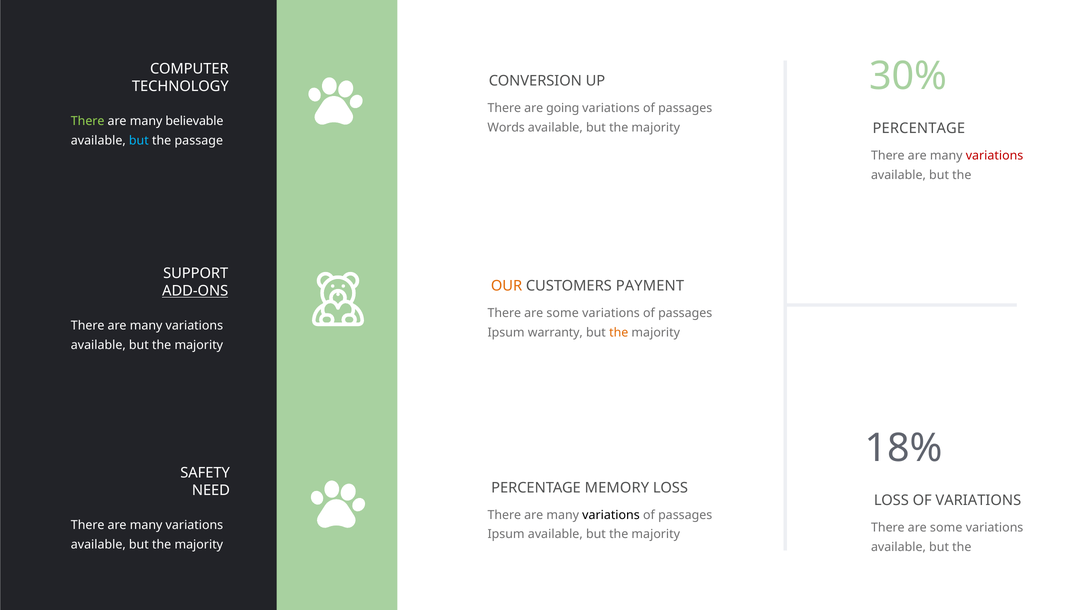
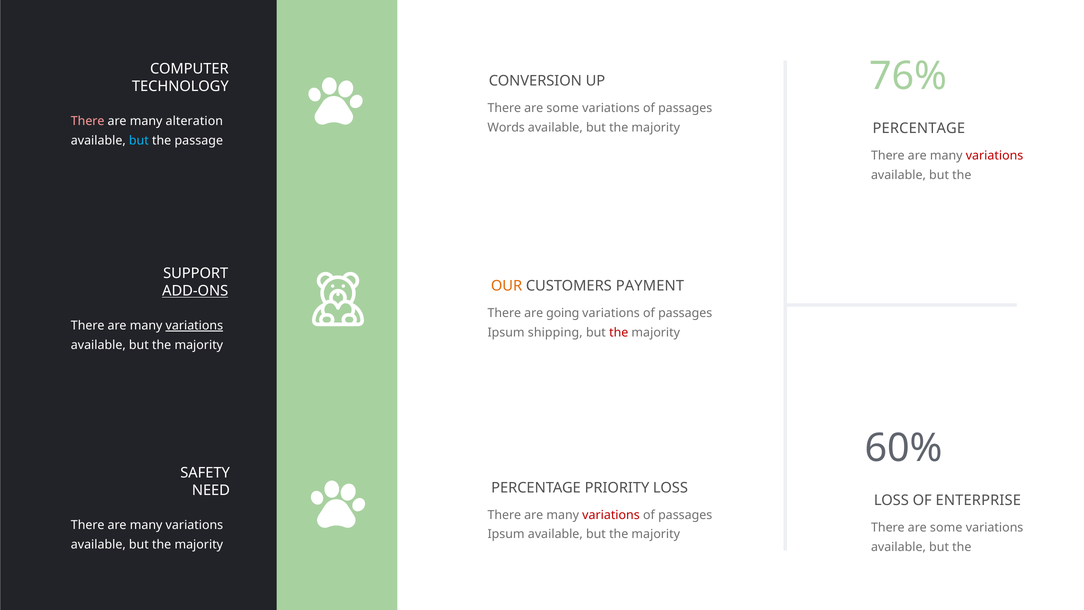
30%: 30% -> 76%
going at (563, 108): going -> some
There at (88, 121) colour: light green -> pink
believable: believable -> alteration
some at (563, 313): some -> going
variations at (194, 325) underline: none -> present
warranty: warranty -> shipping
the at (619, 332) colour: orange -> red
18%: 18% -> 60%
MEMORY: MEMORY -> PRIORITY
OF VARIATIONS: VARIATIONS -> ENTERPRISE
variations at (611, 515) colour: black -> red
